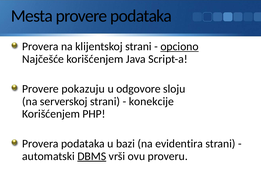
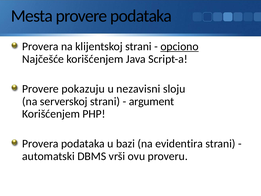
odgovore: odgovore -> nezavisni
konekcije: konekcije -> argument
DBMS underline: present -> none
